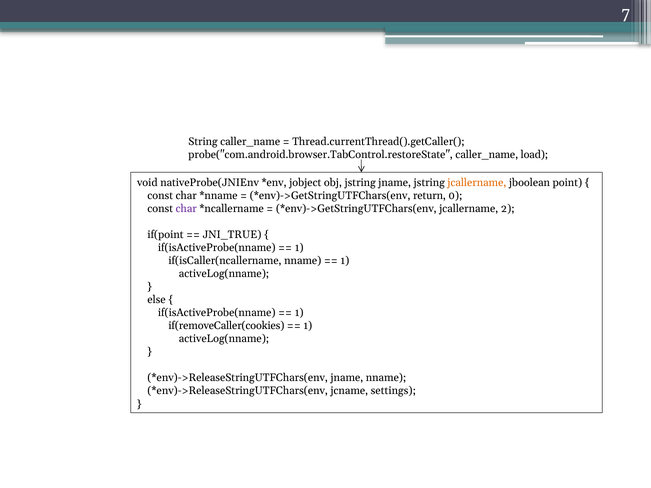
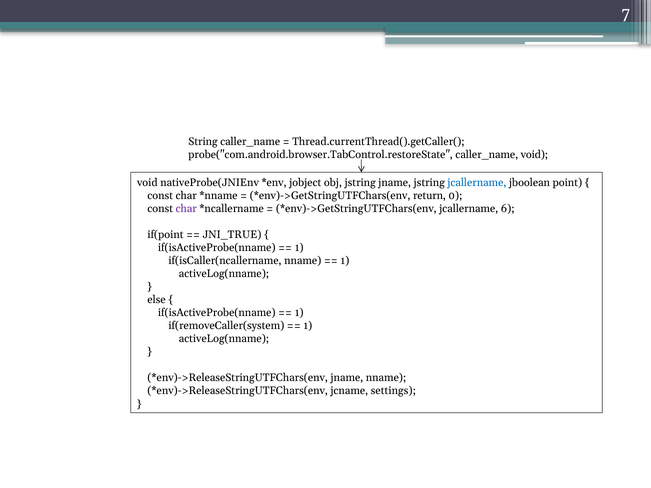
caller_name load: load -> void
jcallername at (477, 183) colour: orange -> blue
2: 2 -> 6
if(removeCaller(cookies: if(removeCaller(cookies -> if(removeCaller(system
